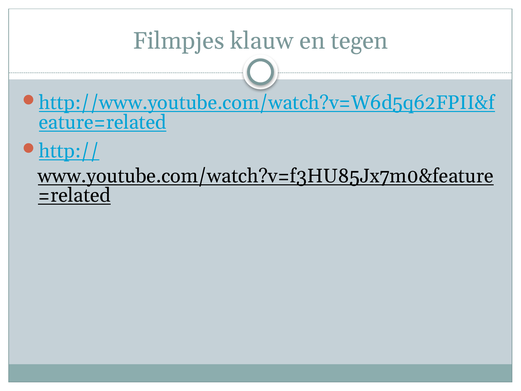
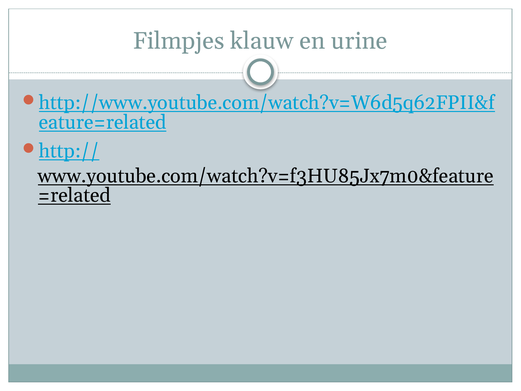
tegen: tegen -> urine
